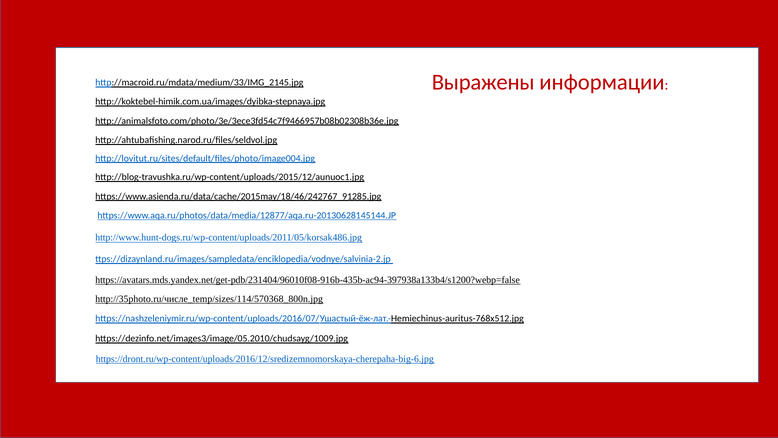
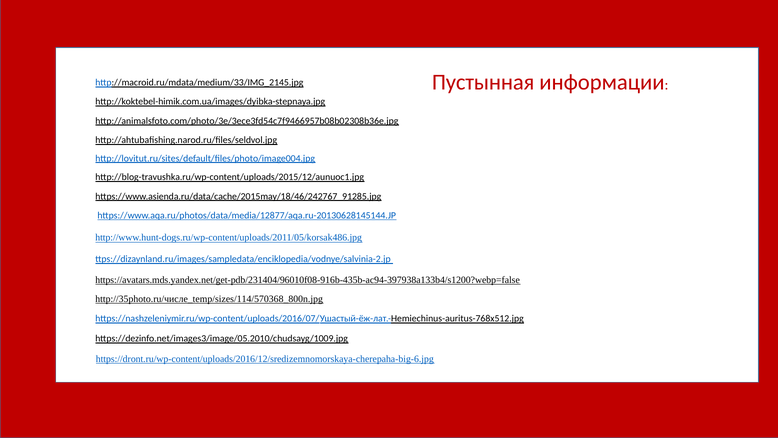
Выражены: Выражены -> Пустынная
